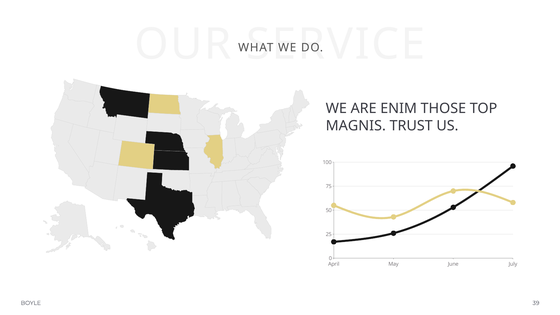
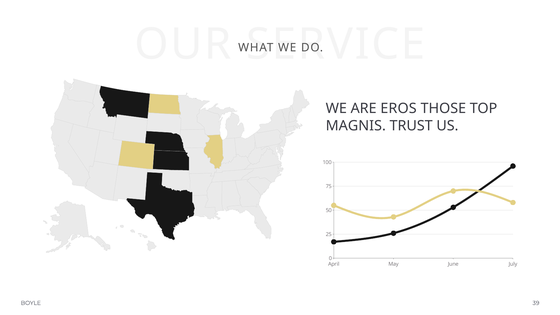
ENIM: ENIM -> EROS
